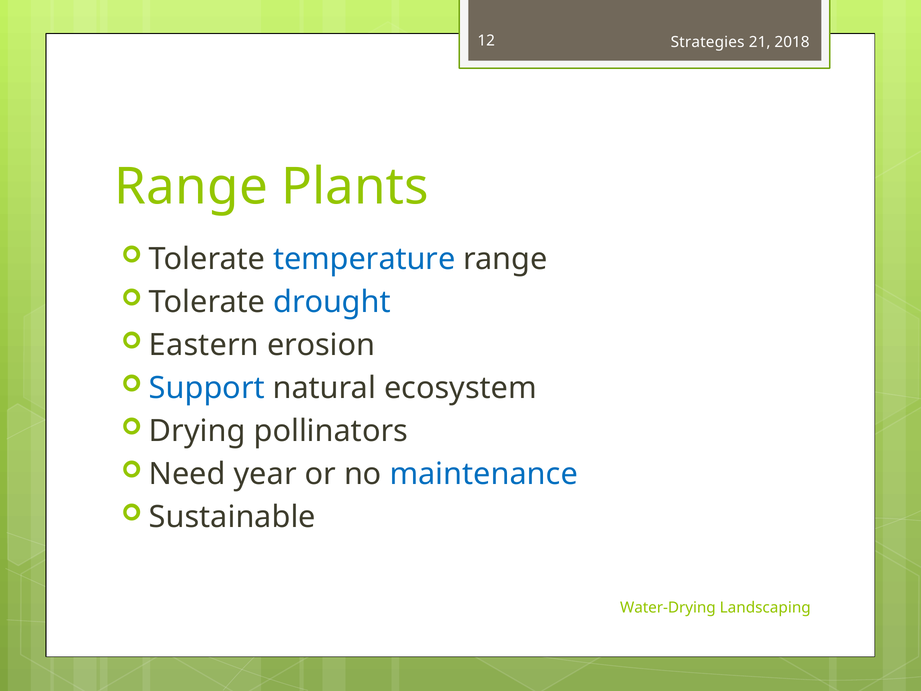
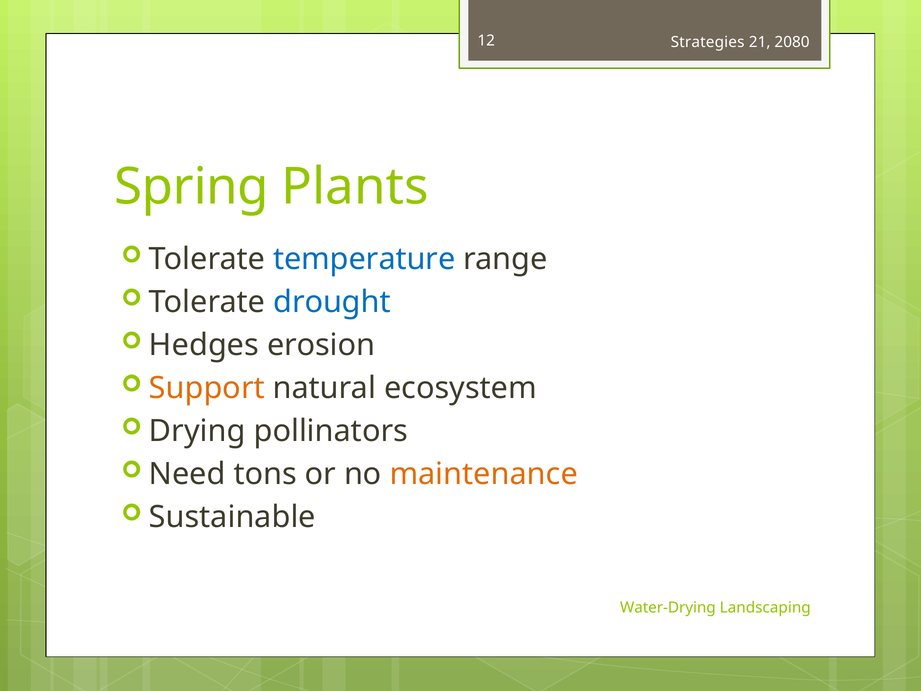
2018: 2018 -> 2080
Range at (191, 187): Range -> Spring
Eastern: Eastern -> Hedges
Support colour: blue -> orange
year: year -> tons
maintenance colour: blue -> orange
